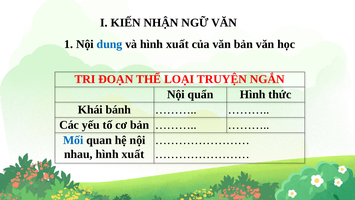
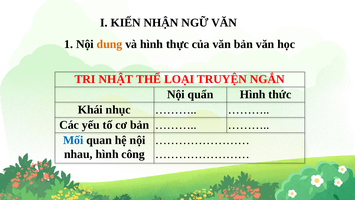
dung colour: blue -> orange
và hình xuất: xuất -> thực
ĐOẠN: ĐOẠN -> NHẬT
bánh: bánh -> nhục
xuất at (133, 154): xuất -> công
